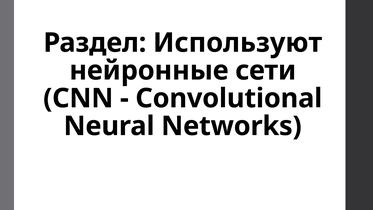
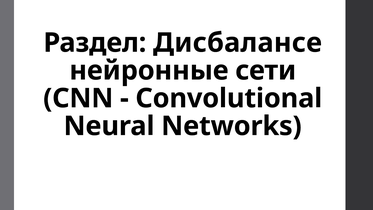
Используют: Используют -> Дисбалансе
